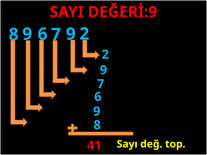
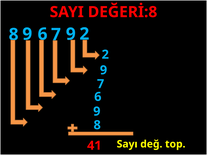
DEĞERİ:9: DEĞERİ:9 -> DEĞERİ:8
